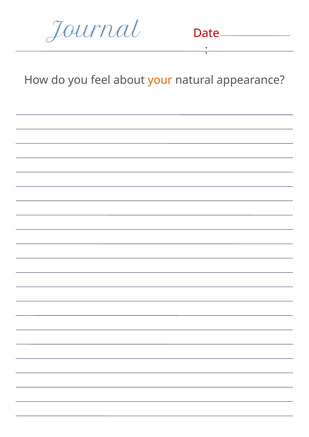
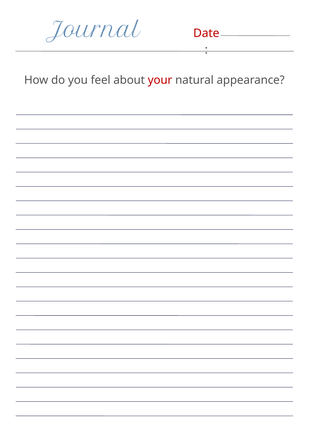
your colour: orange -> red
